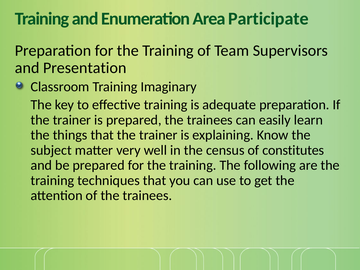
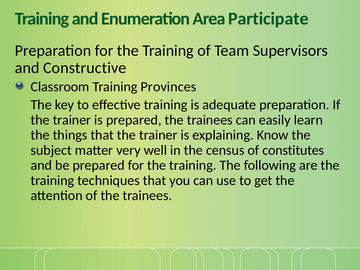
Presentation: Presentation -> Constructive
Imaginary: Imaginary -> Provinces
